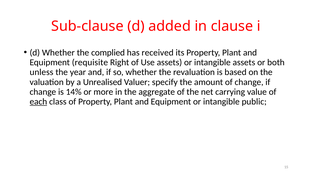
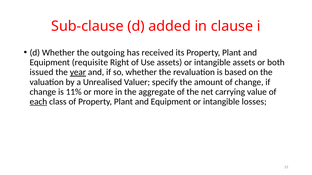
complied: complied -> outgoing
unless: unless -> issued
year underline: none -> present
14%: 14% -> 11%
public: public -> losses
